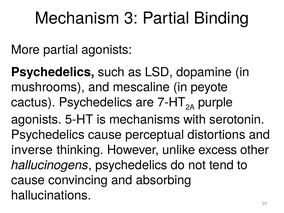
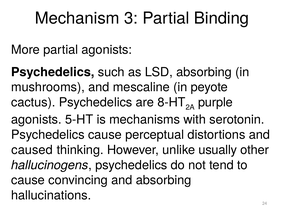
LSD dopamine: dopamine -> absorbing
7-HT: 7-HT -> 8-HT
inverse: inverse -> caused
excess: excess -> usually
